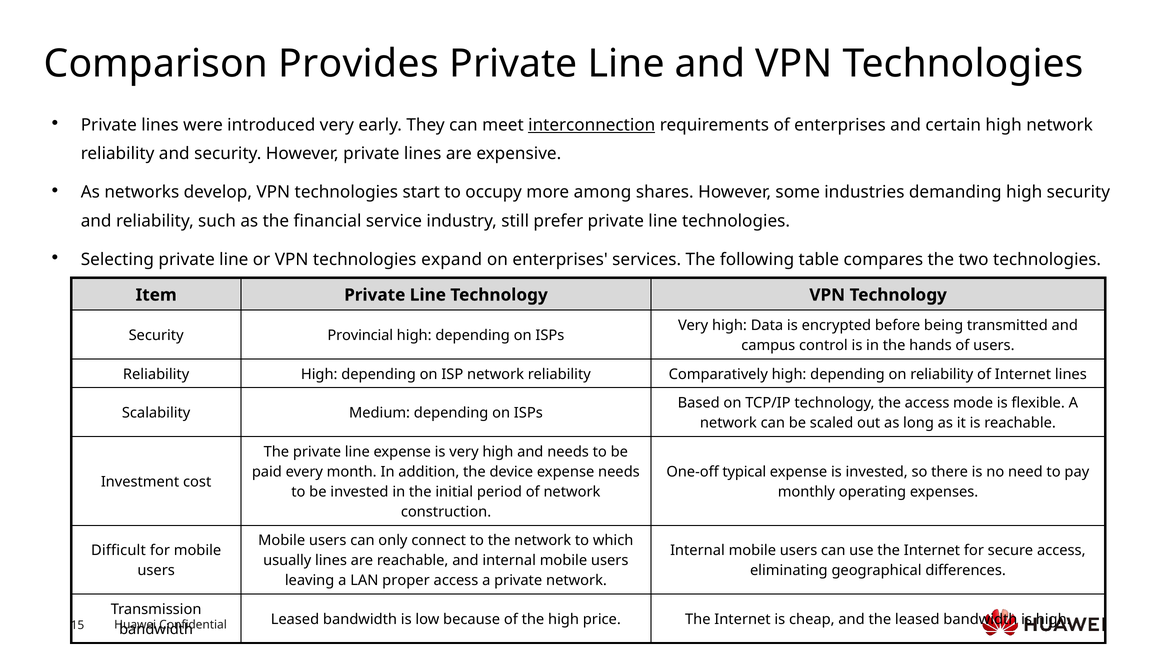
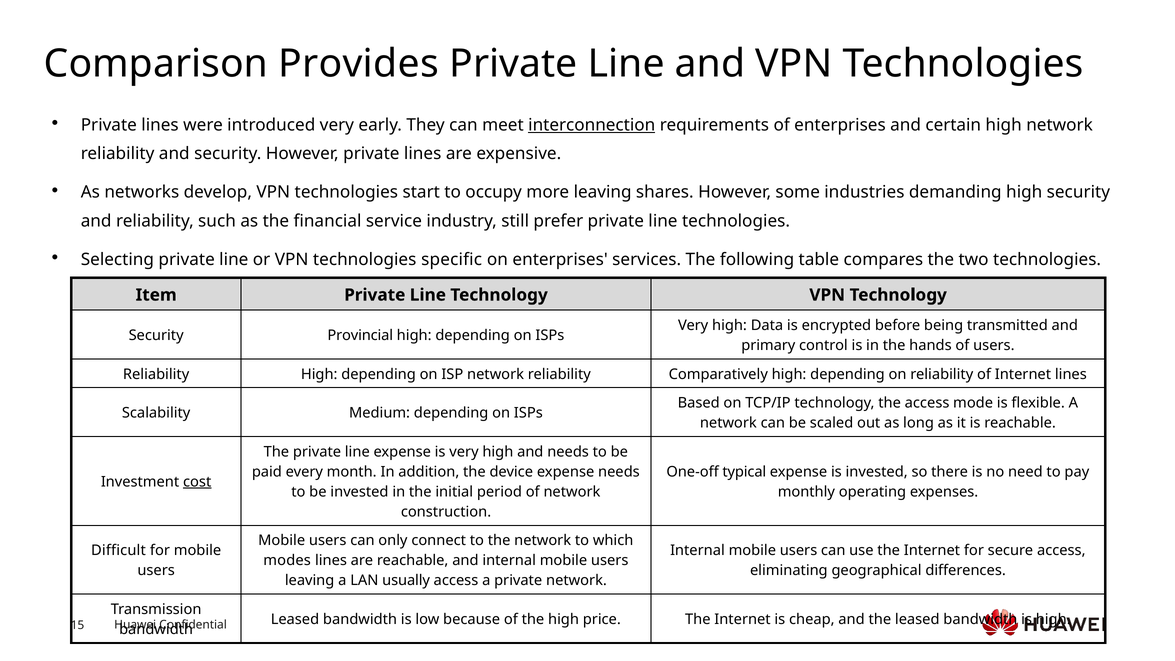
more among: among -> leaving
expand: expand -> specific
campus: campus -> primary
cost underline: none -> present
usually: usually -> modes
proper: proper -> usually
